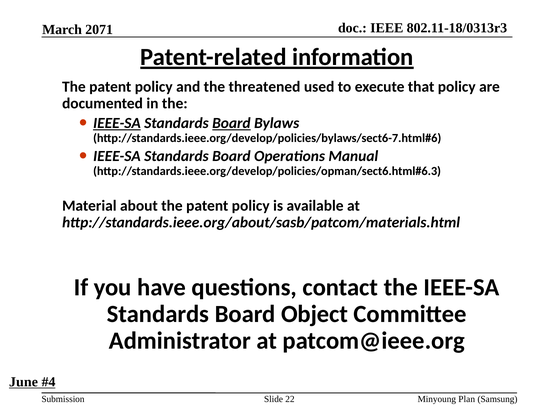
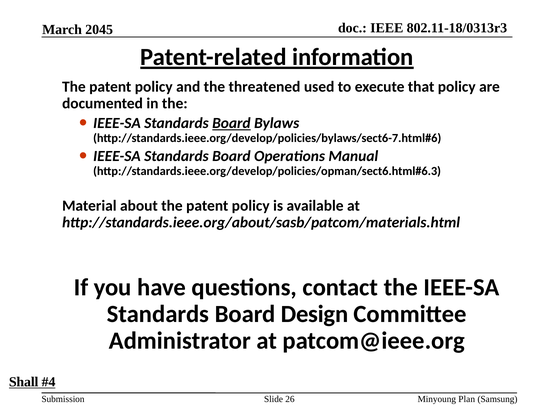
2071: 2071 -> 2045
IEEE-SA at (117, 123) underline: present -> none
Object: Object -> Design
June: June -> Shall
22: 22 -> 26
